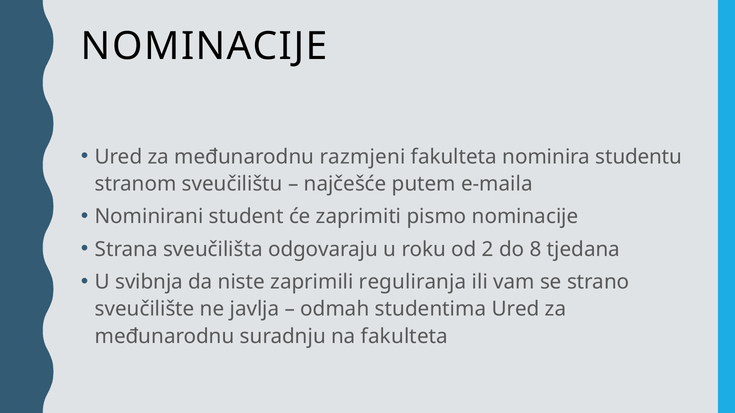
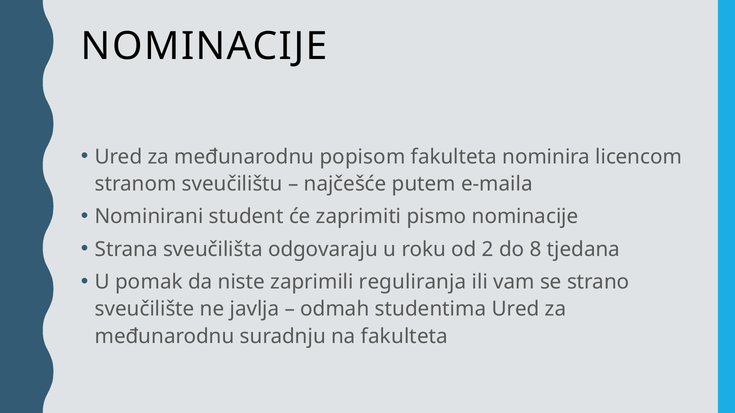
razmjeni: razmjeni -> popisom
studentu: studentu -> licencom
svibnja: svibnja -> pomak
